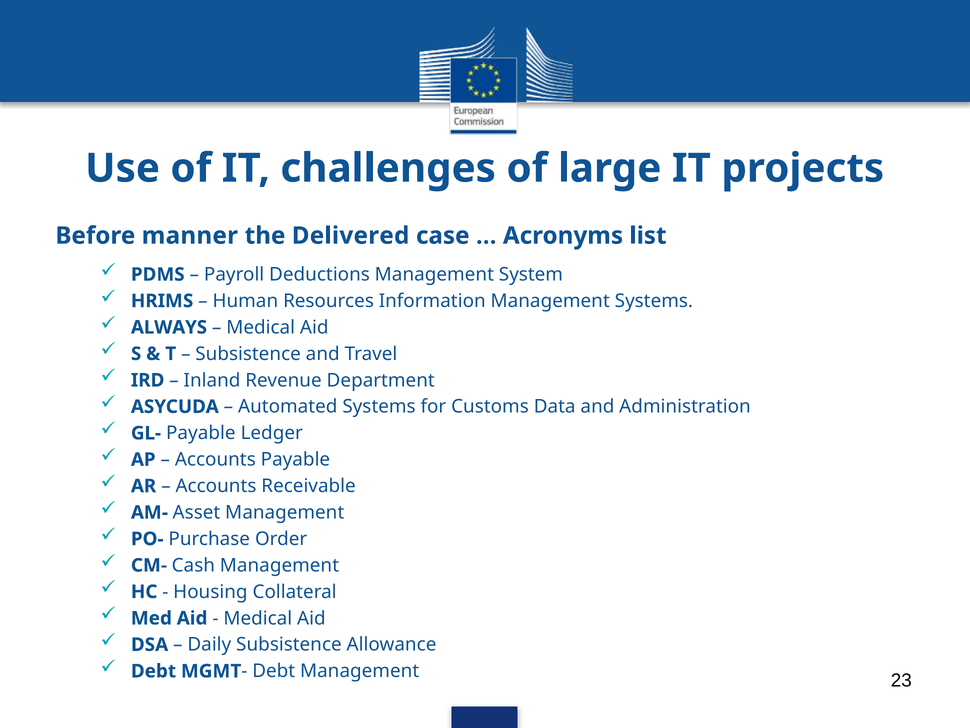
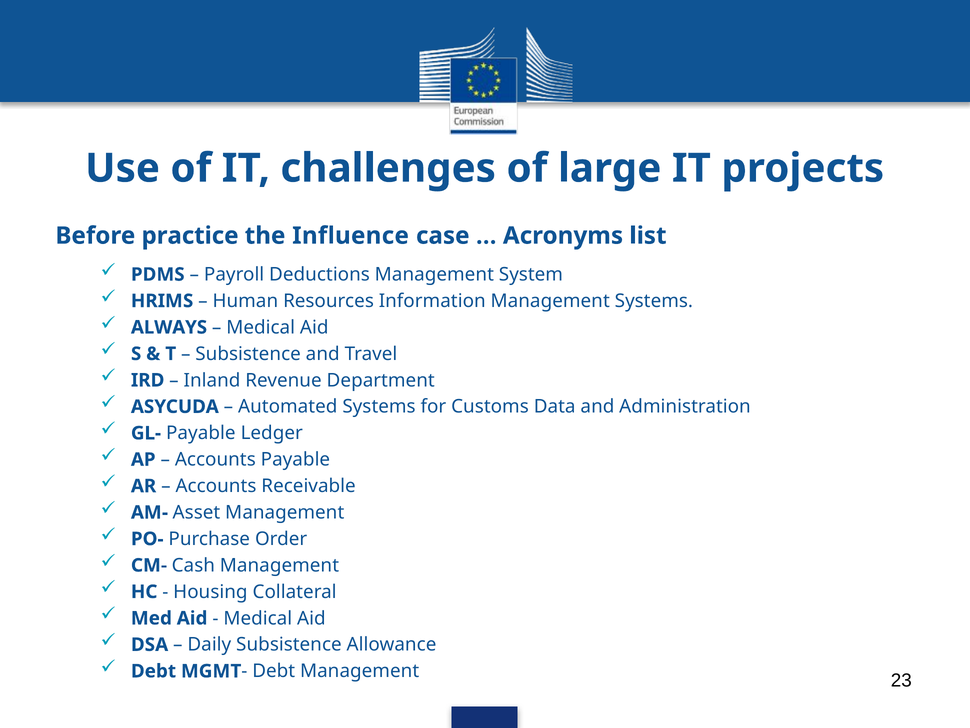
manner: manner -> practice
Delivered: Delivered -> Influence
